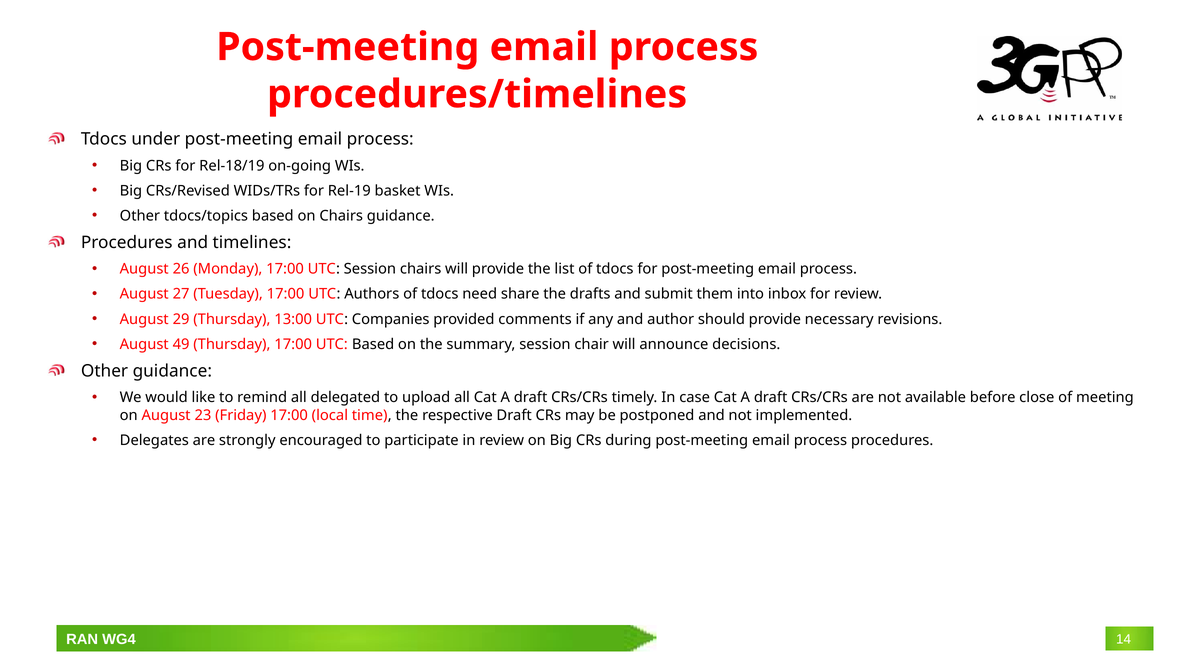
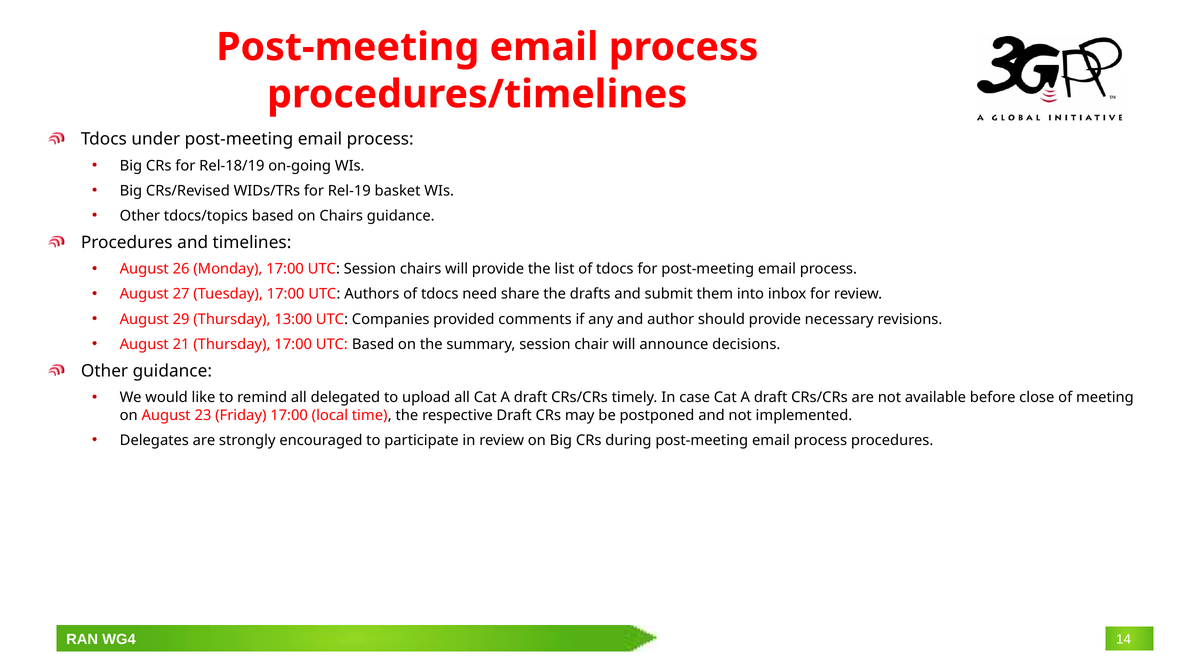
49: 49 -> 21
